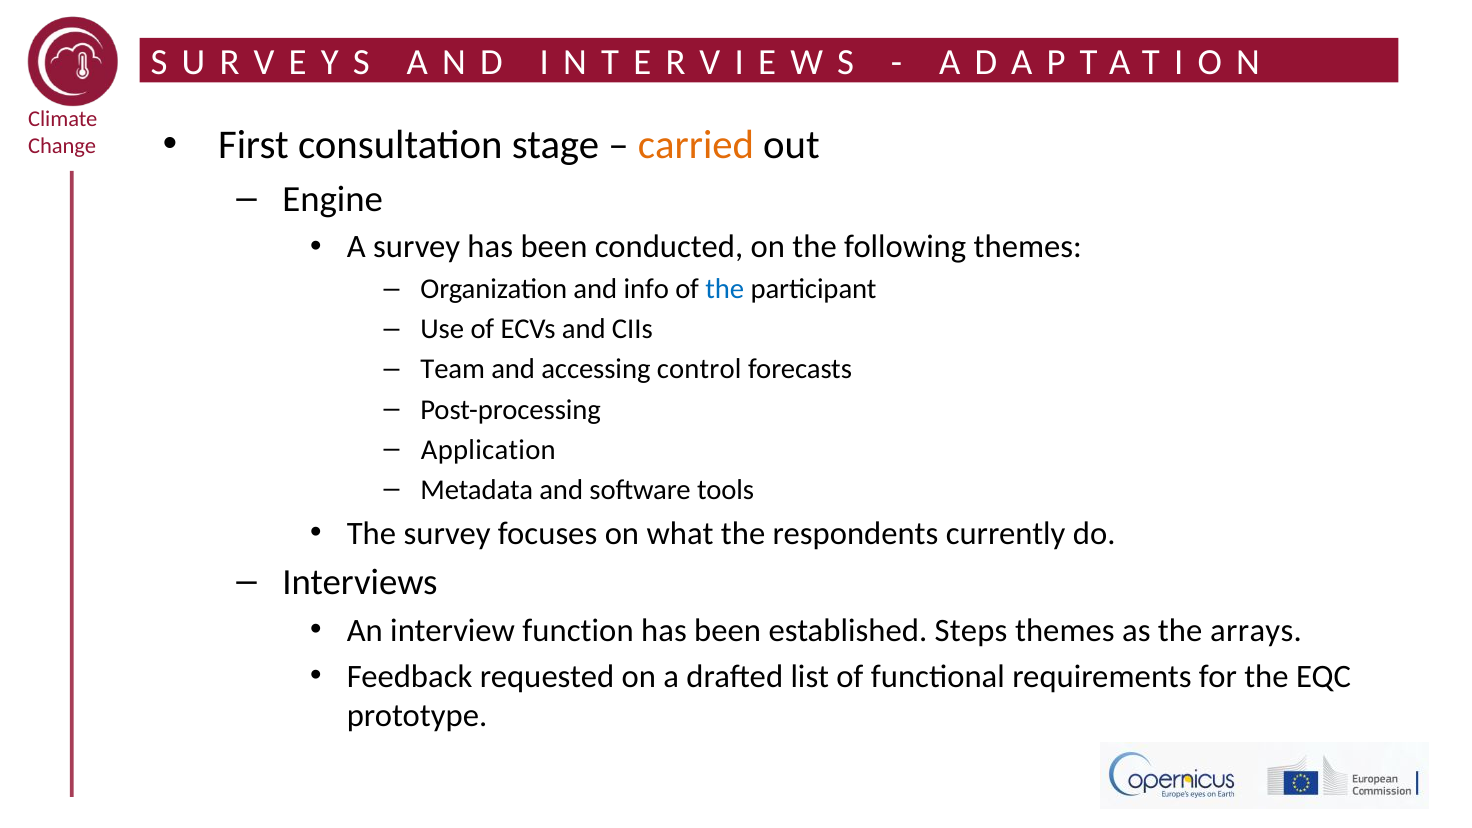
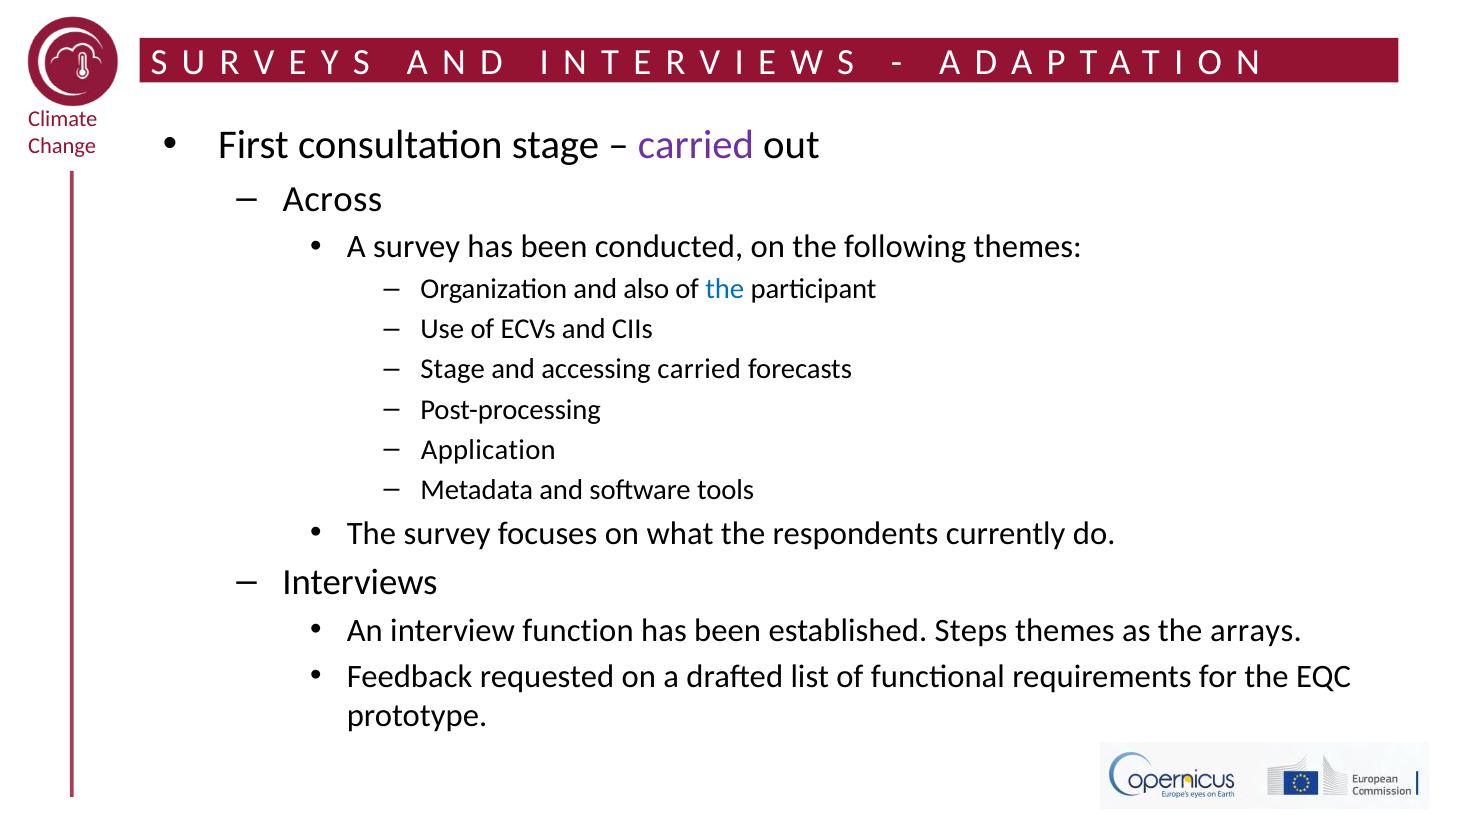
carried at (696, 146) colour: orange -> purple
Engine: Engine -> Across
info: info -> also
Team at (453, 369): Team -> Stage
accessing control: control -> carried
